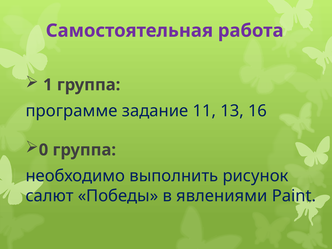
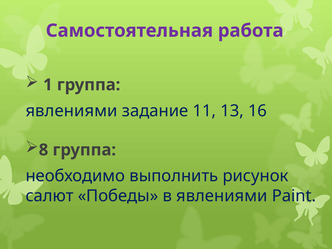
программе at (72, 111): программе -> явлениями
0: 0 -> 8
